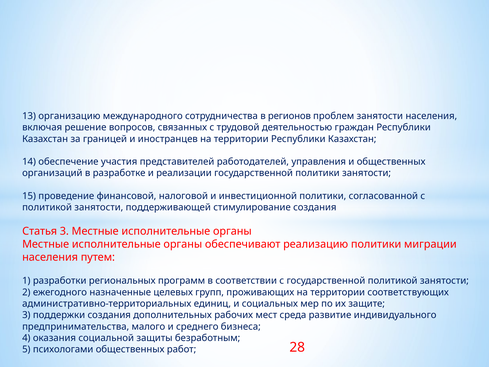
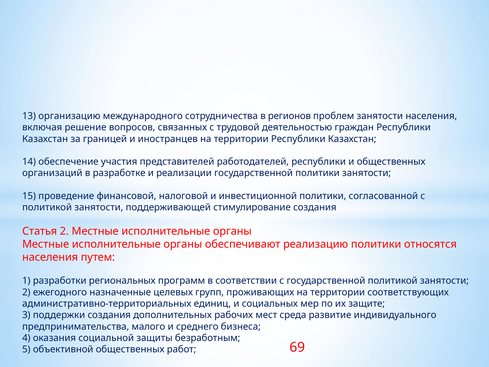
работодателей управления: управления -> республики
Статья 3: 3 -> 2
миграции: миграции -> относятся
психологами: психологами -> объективной
28: 28 -> 69
